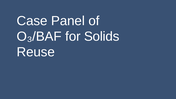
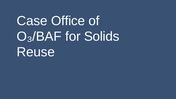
Panel: Panel -> Office
